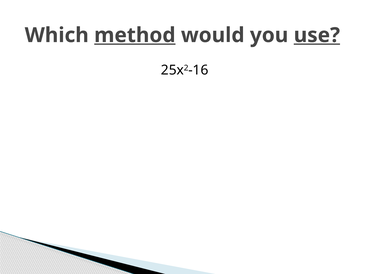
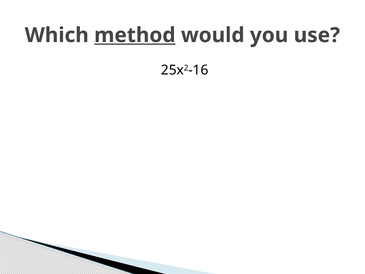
use underline: present -> none
